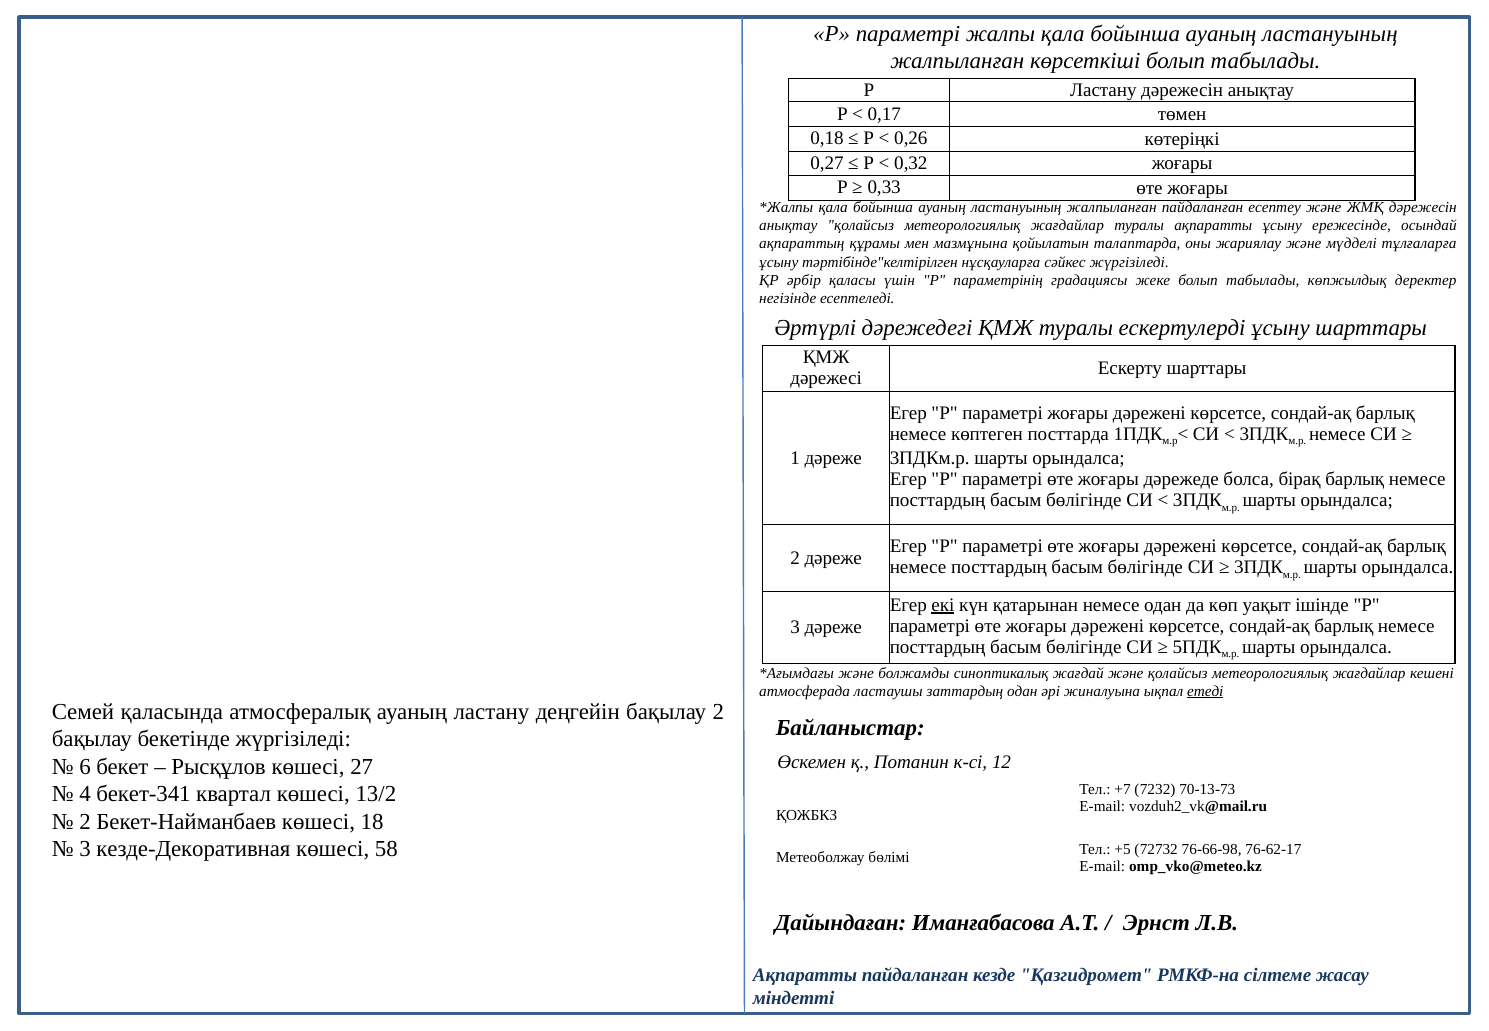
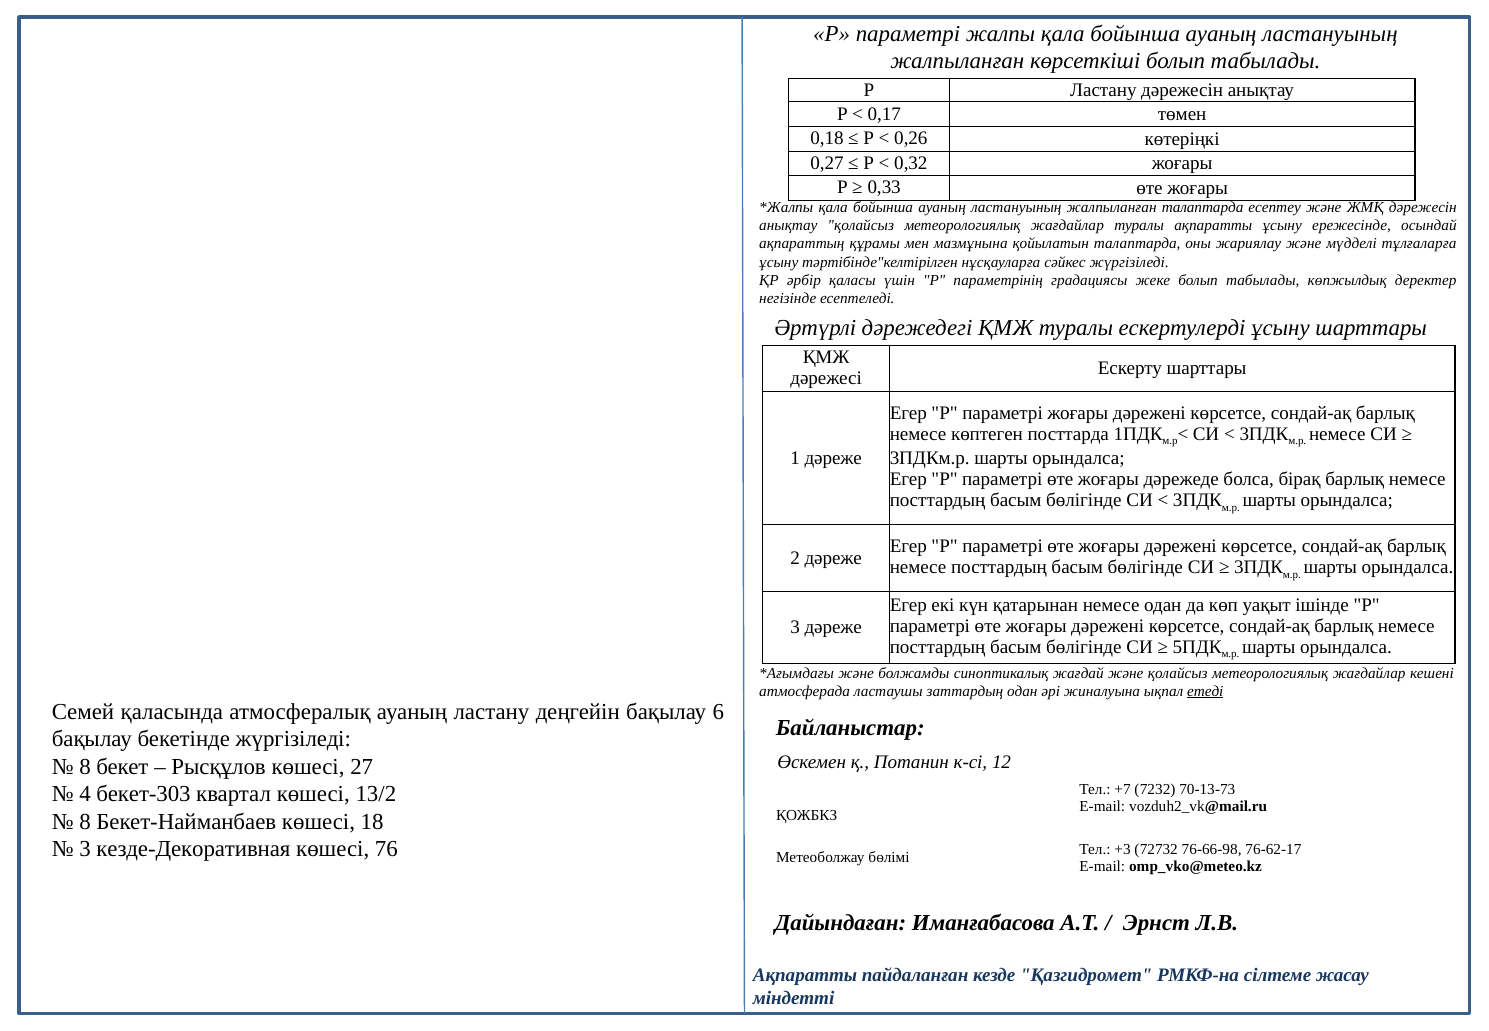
жалпыланған пайдаланған: пайдаланған -> талаптарда
екі underline: present -> none
бақылау 2: 2 -> 6
6 at (85, 767): 6 -> 8
бекет-341: бекет-341 -> бекет-303
2 at (85, 822): 2 -> 8
58: 58 -> 76
+5: +5 -> +3
